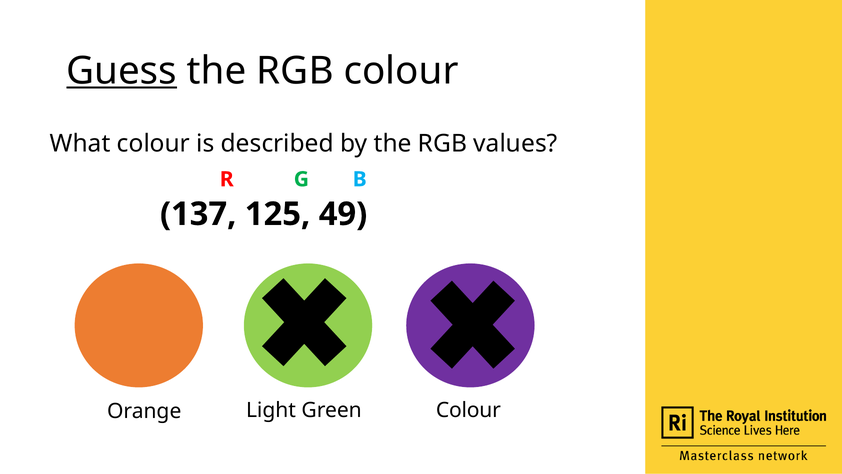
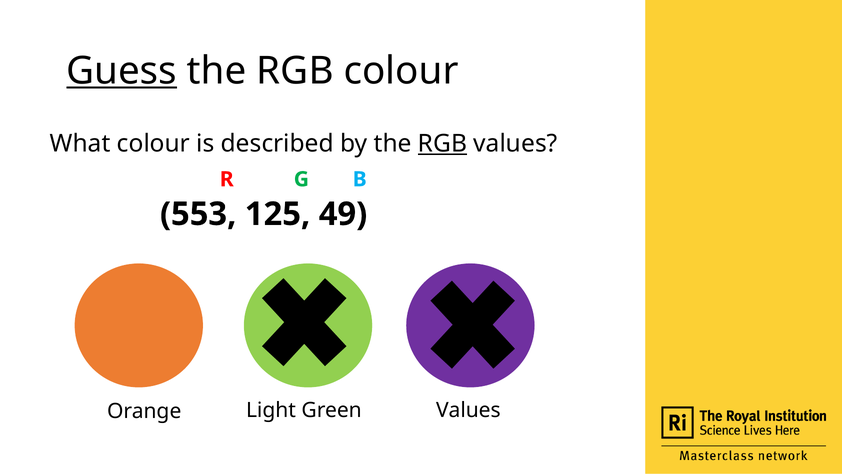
RGB at (442, 143) underline: none -> present
137: 137 -> 553
Green Colour: Colour -> Values
